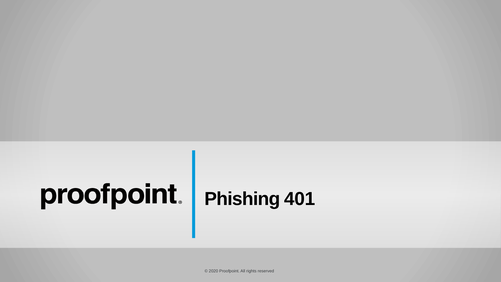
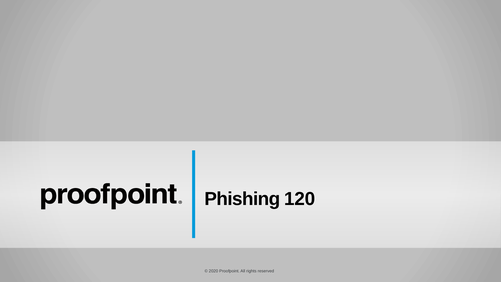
401: 401 -> 120
